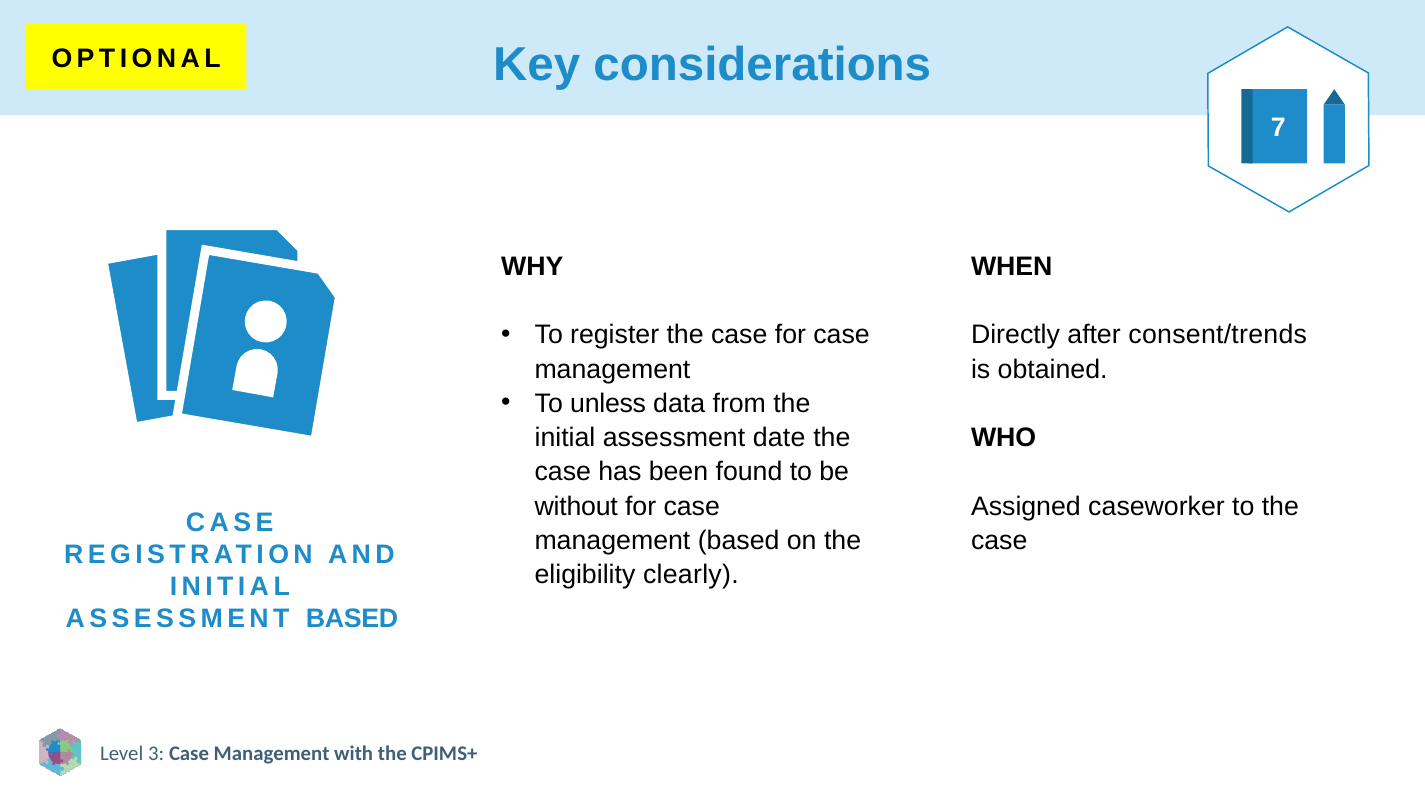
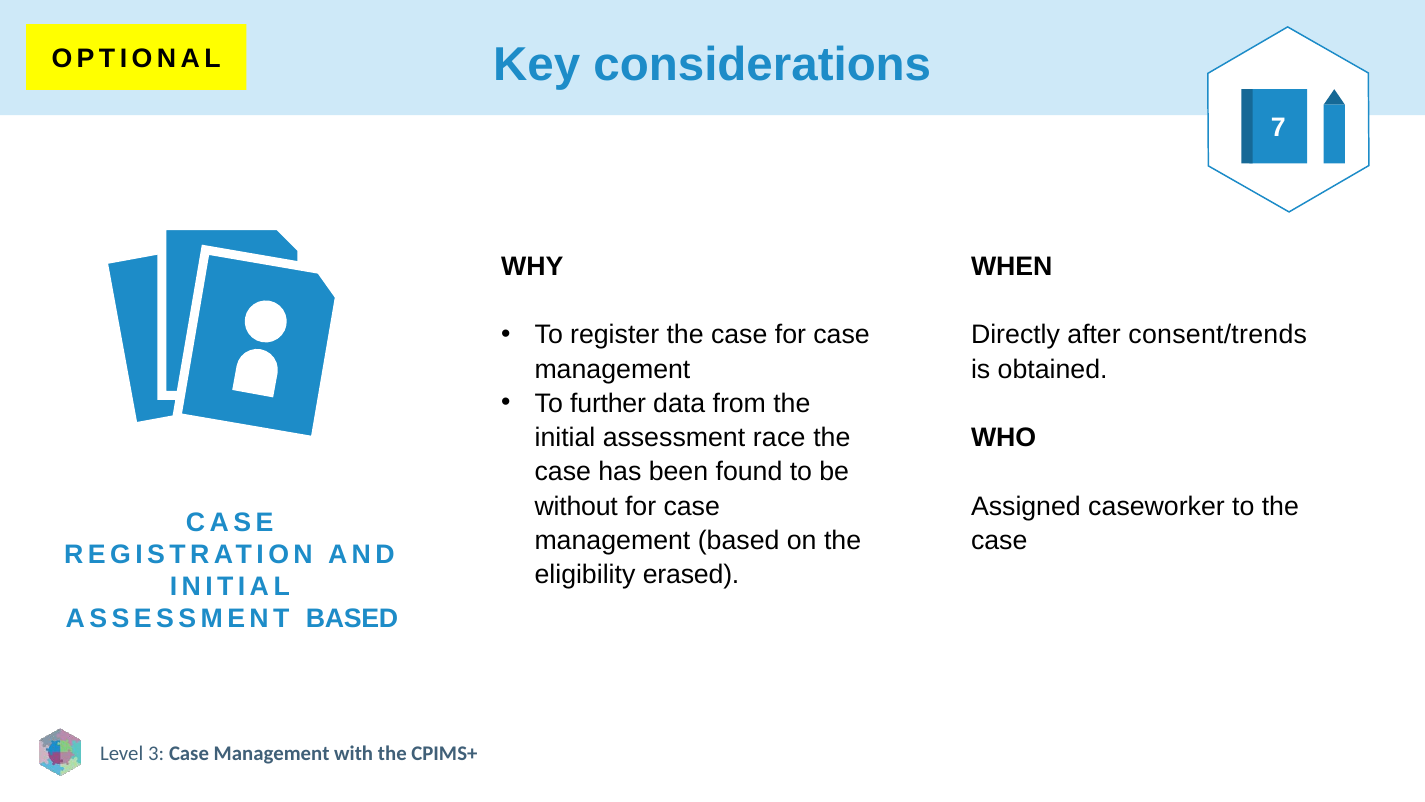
unless: unless -> further
date: date -> race
clearly: clearly -> erased
